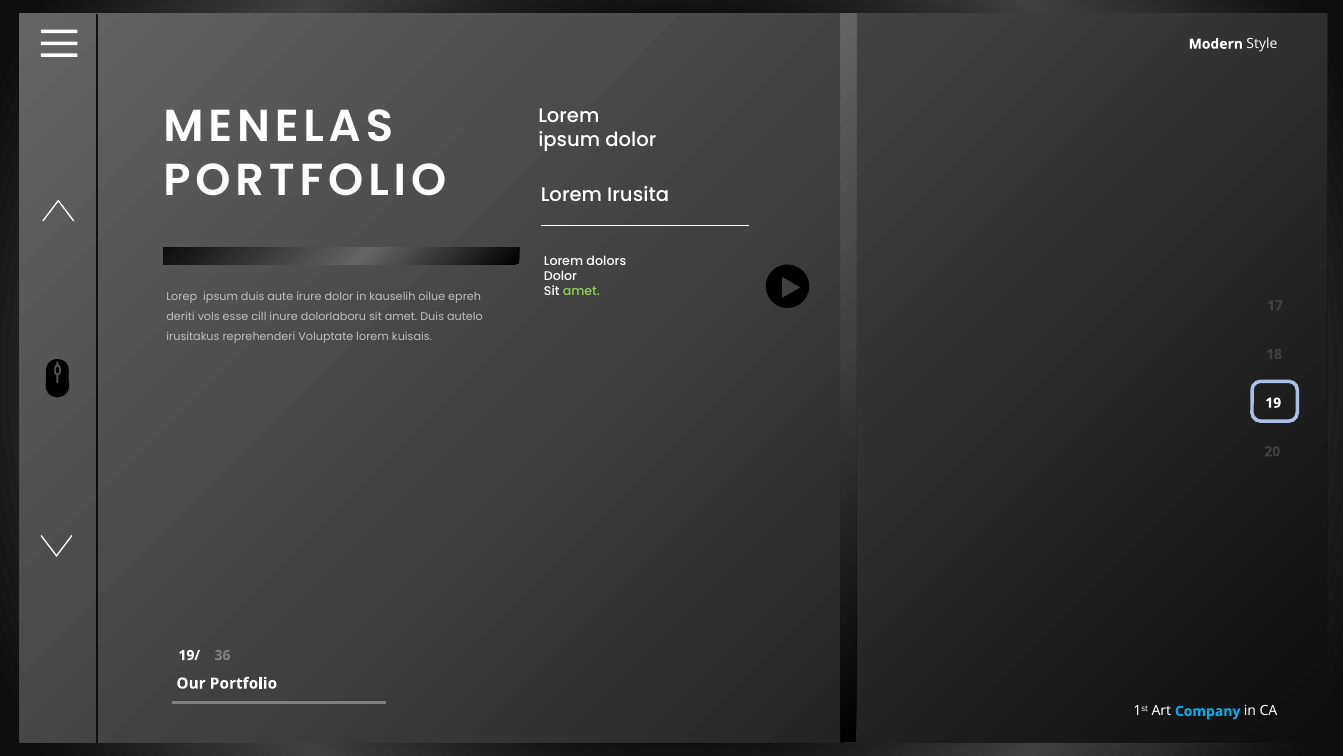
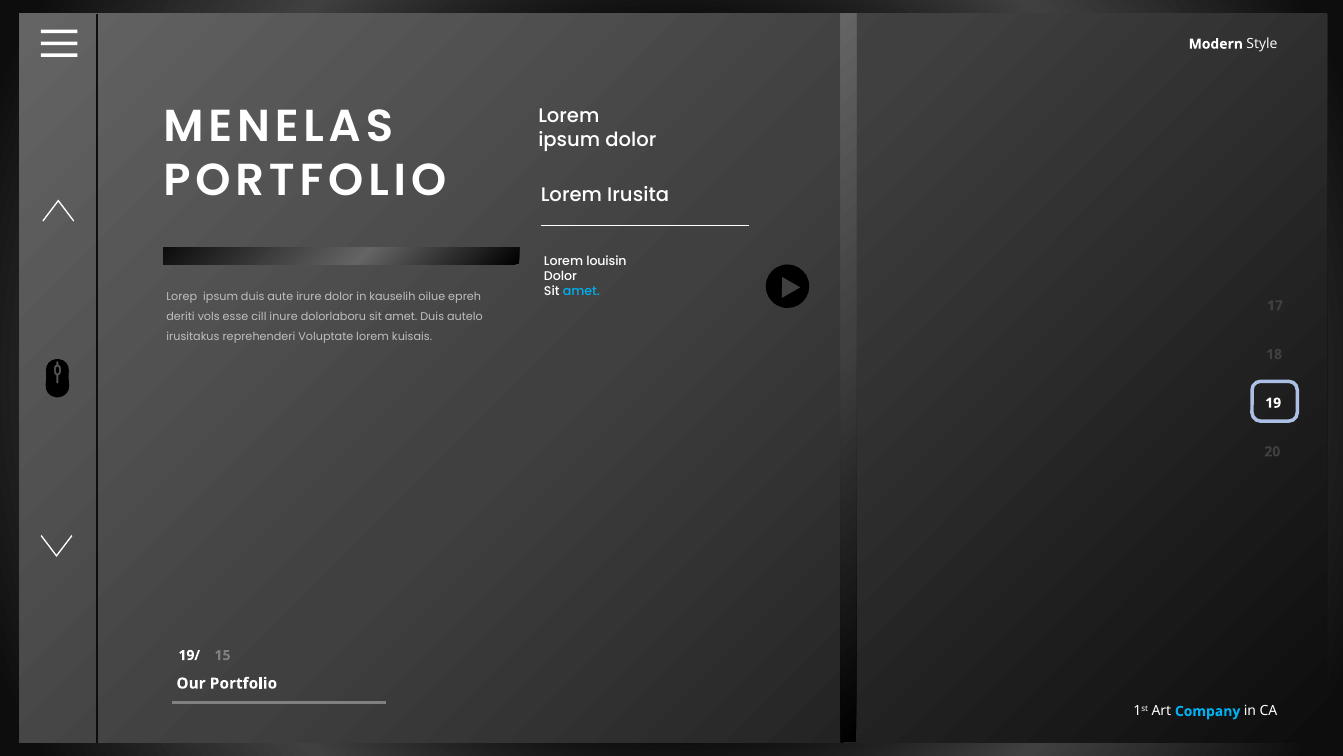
dolors: dolors -> louisin
amet at (581, 291) colour: light green -> light blue
36: 36 -> 15
